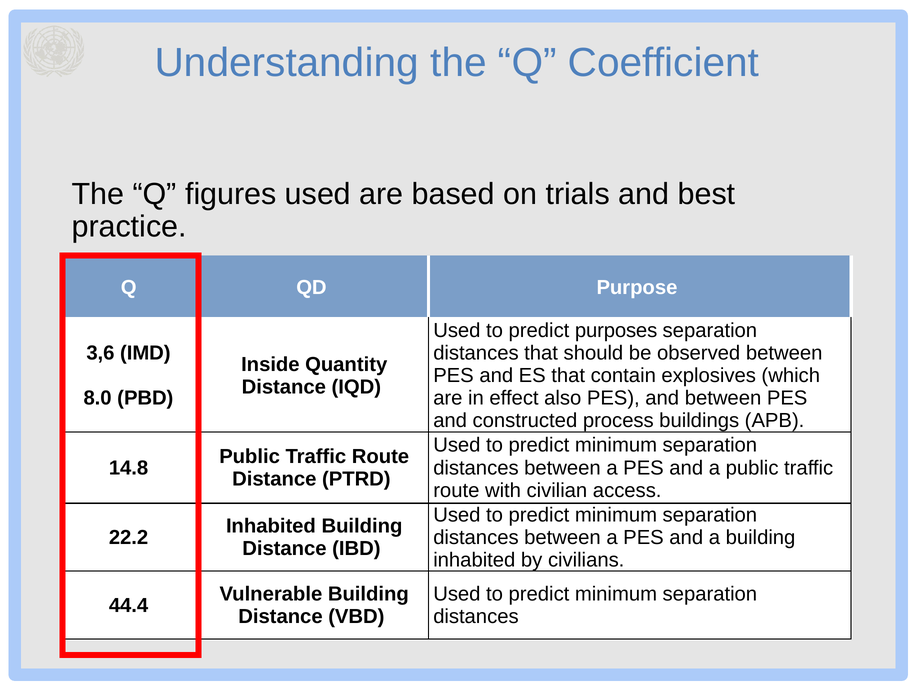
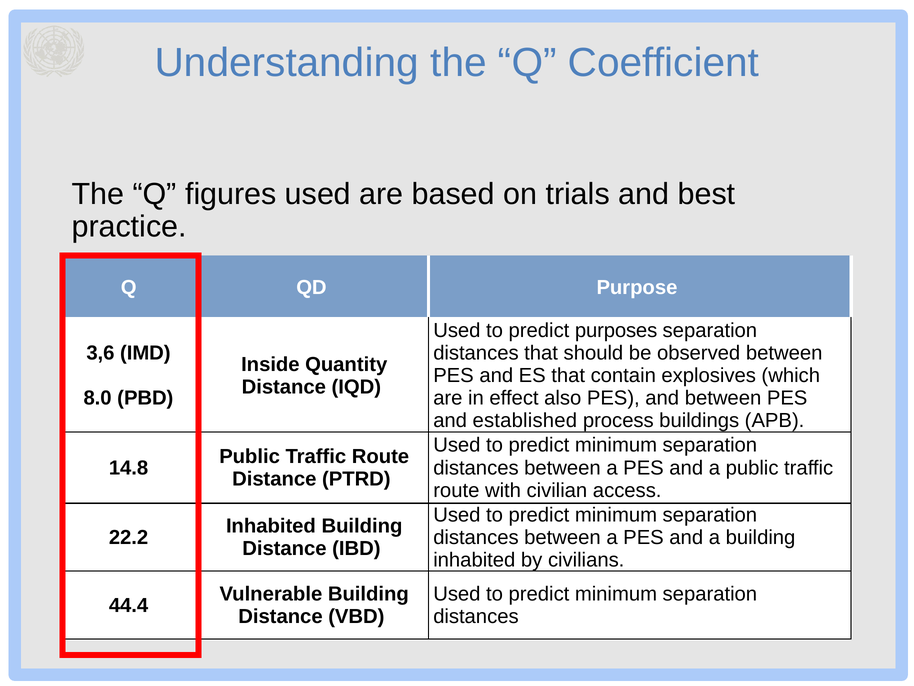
constructed: constructed -> established
